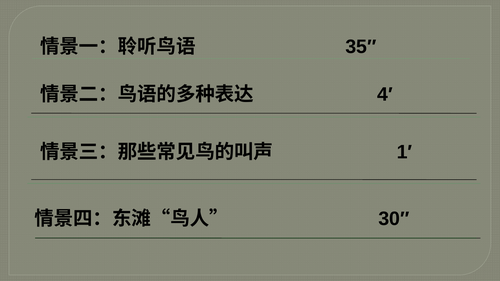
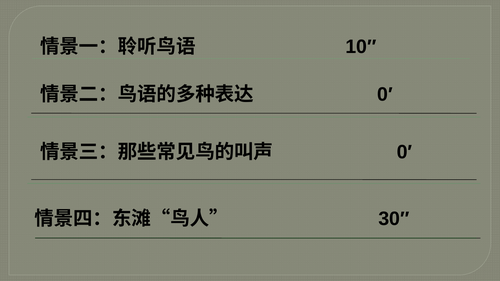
35″: 35″ -> 10″
4′ at (385, 95): 4′ -> 0′
1′ at (404, 152): 1′ -> 0′
